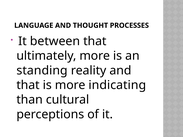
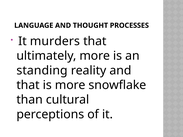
between: between -> murders
indicating: indicating -> snowflake
